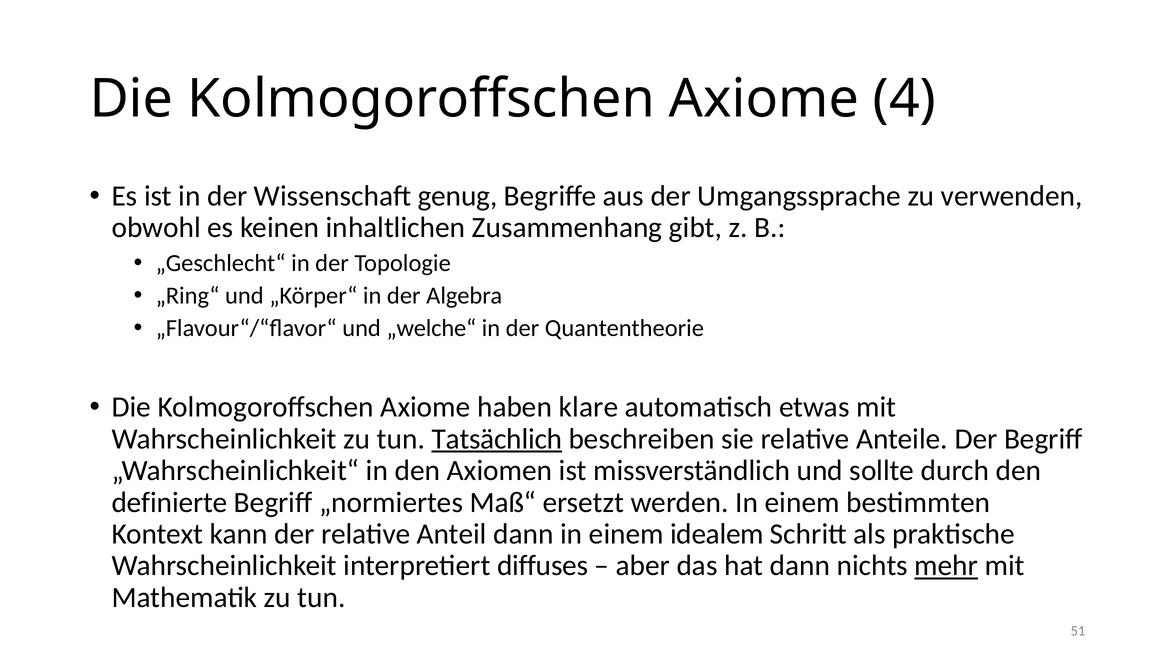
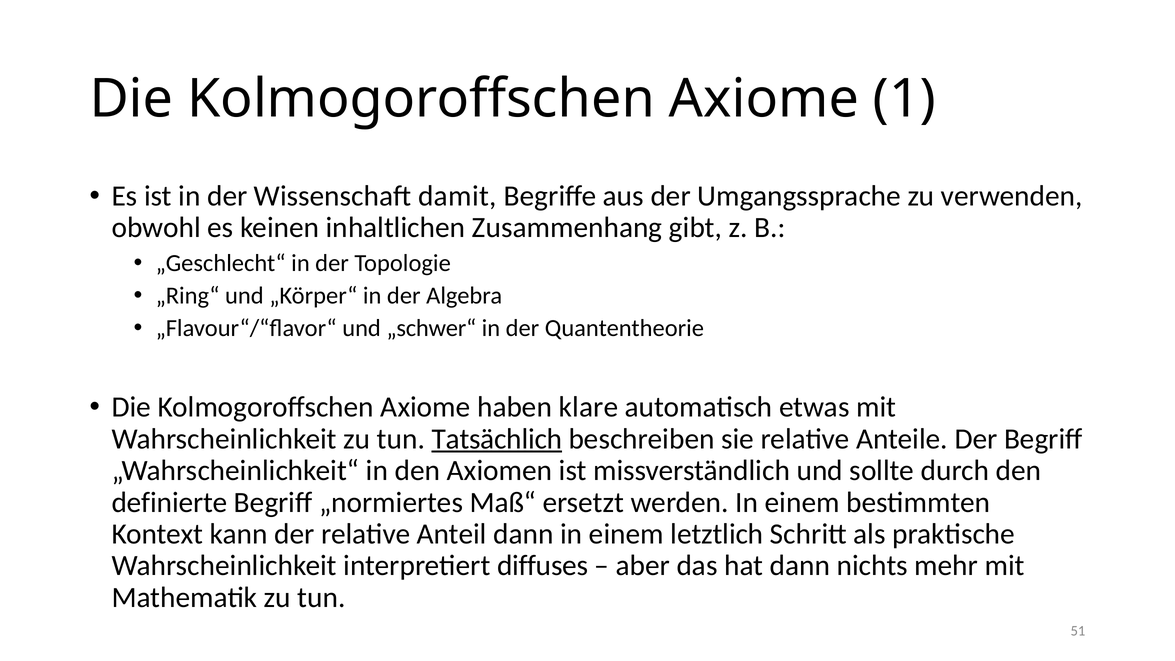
4: 4 -> 1
genug: genug -> damit
„welche“: „welche“ -> „schwer“
idealem: idealem -> letztlich
mehr underline: present -> none
